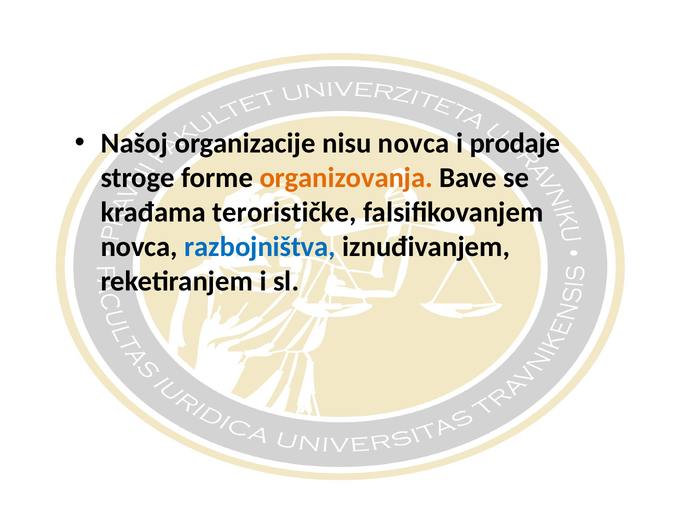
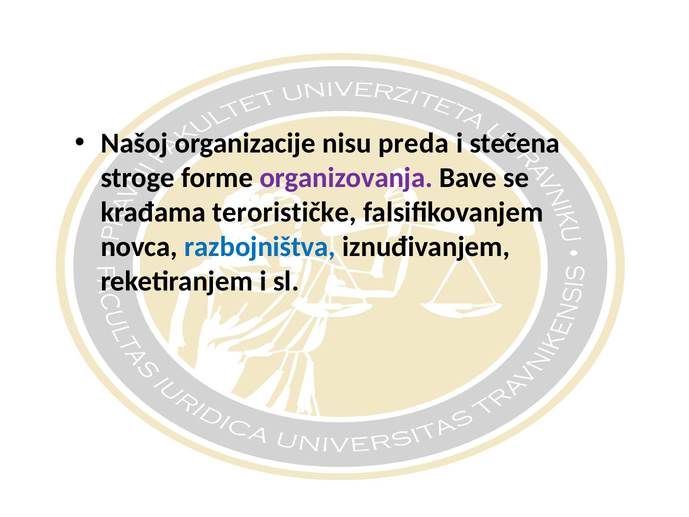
nisu novca: novca -> preda
prodaje: prodaje -> stečena
organizovanja colour: orange -> purple
